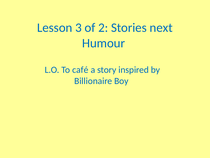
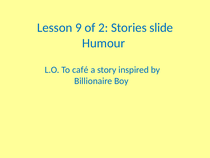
3: 3 -> 9
next: next -> slide
